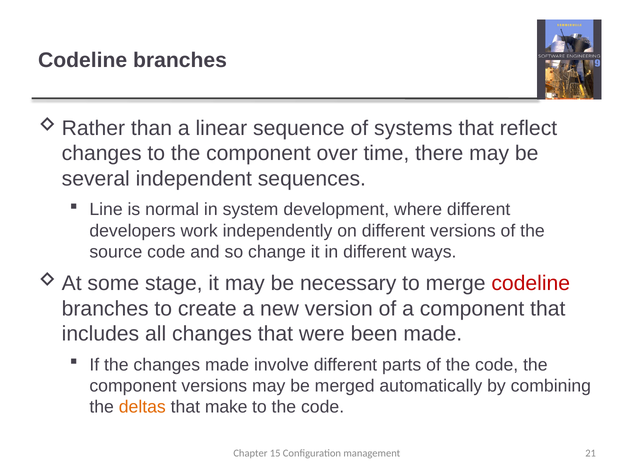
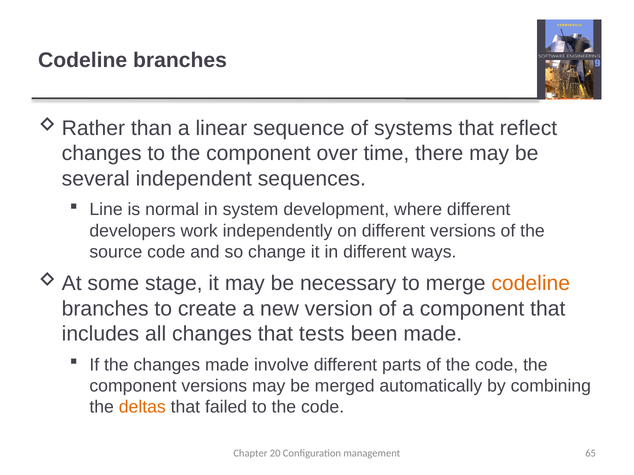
codeline at (531, 284) colour: red -> orange
were: were -> tests
make: make -> failed
15: 15 -> 20
21: 21 -> 65
